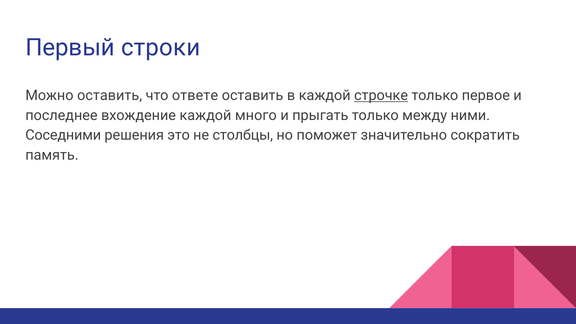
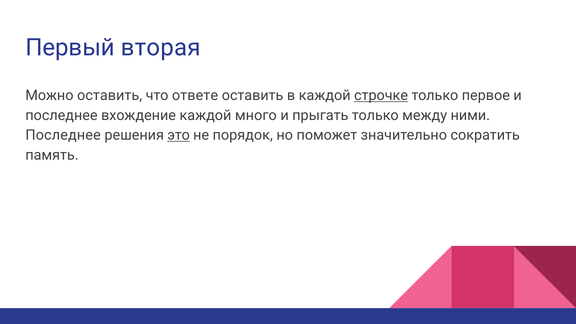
строки: строки -> вторая
Соседними at (63, 135): Соседними -> Последнее
это underline: none -> present
столбцы: столбцы -> порядок
